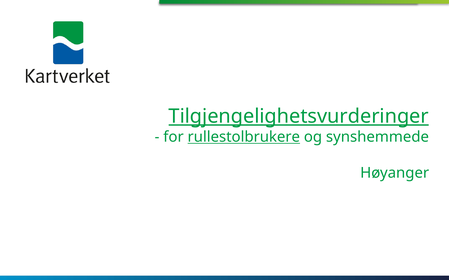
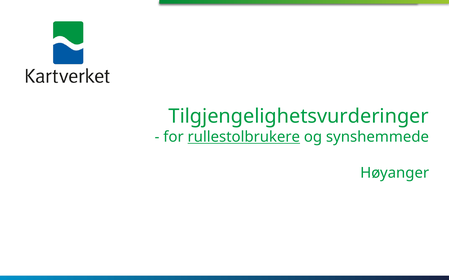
Tilgjengelighetsvurderinger underline: present -> none
